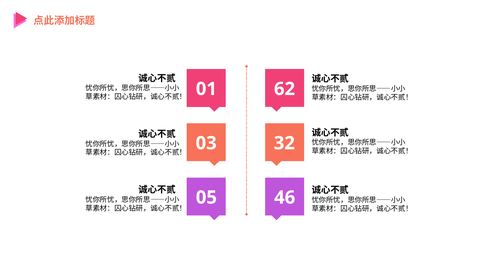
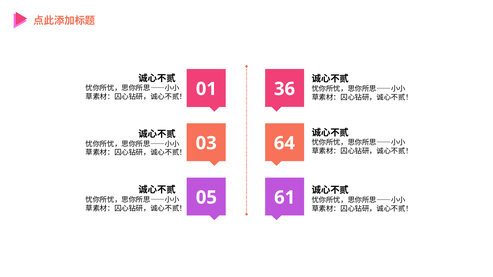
62: 62 -> 36
32: 32 -> 64
46: 46 -> 61
